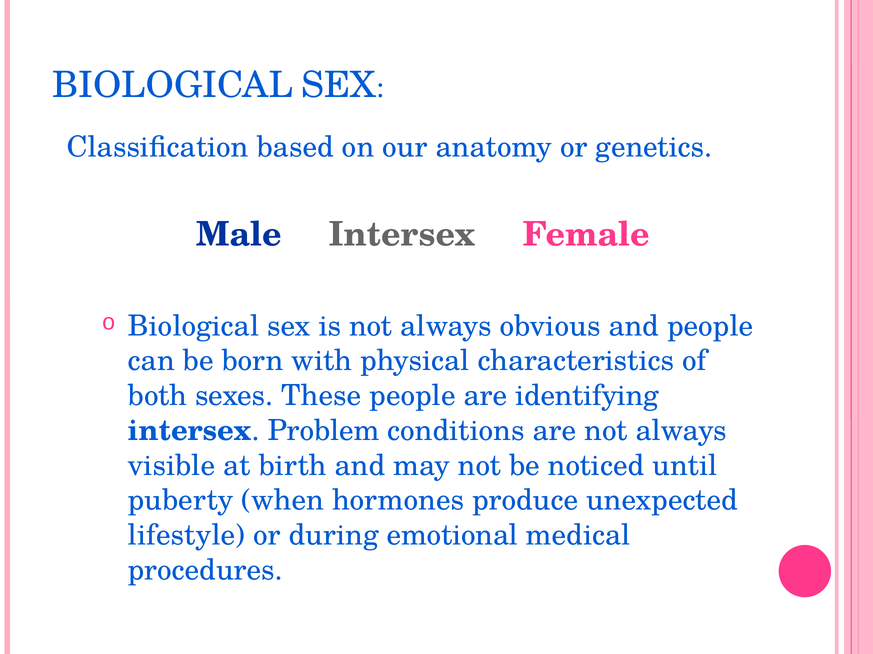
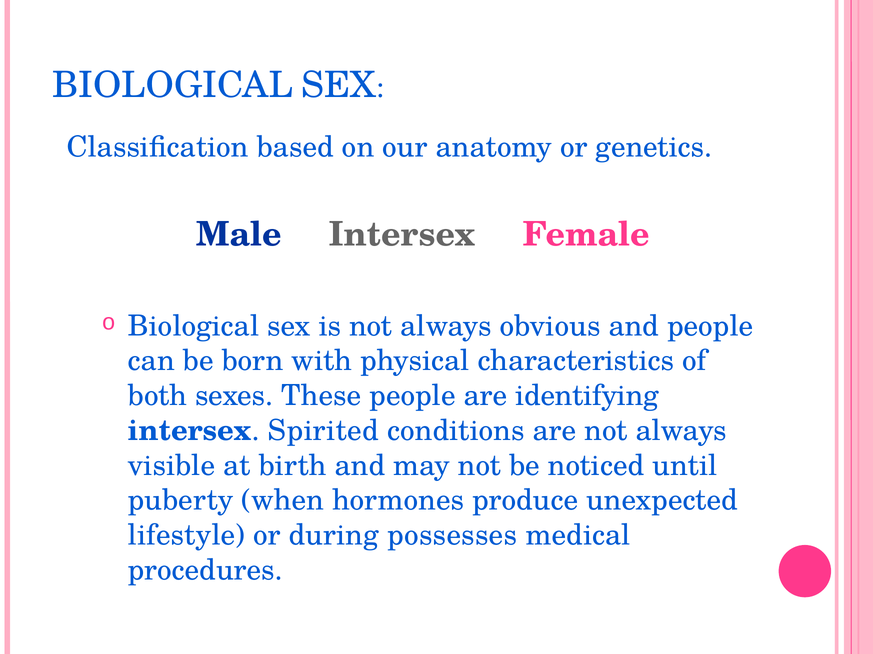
Problem: Problem -> Spirited
emotional: emotional -> possesses
